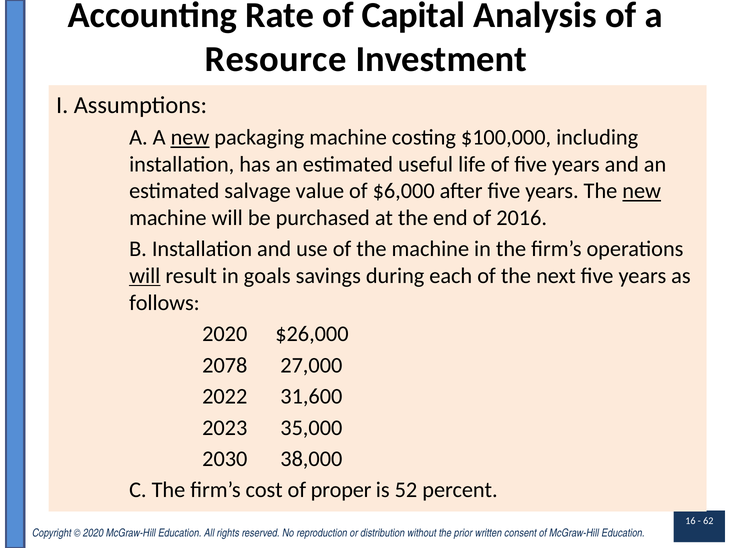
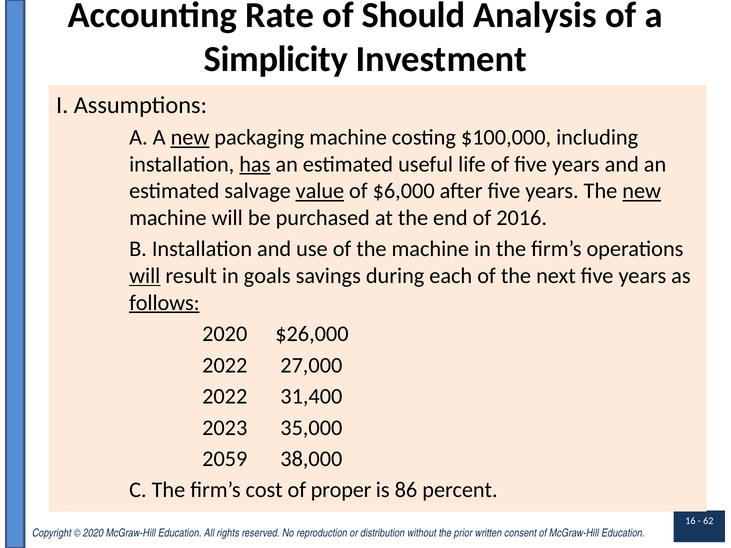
Capital: Capital -> Should
Resource: Resource -> Simplicity
has underline: none -> present
value underline: none -> present
follows underline: none -> present
2078 at (225, 365): 2078 -> 2022
31,600: 31,600 -> 31,400
2030: 2030 -> 2059
52: 52 -> 86
